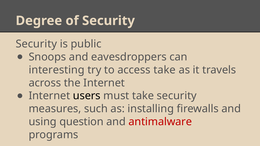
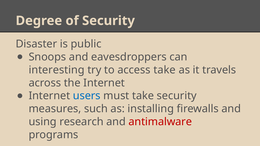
Security at (36, 44): Security -> Disaster
users colour: black -> blue
question: question -> research
